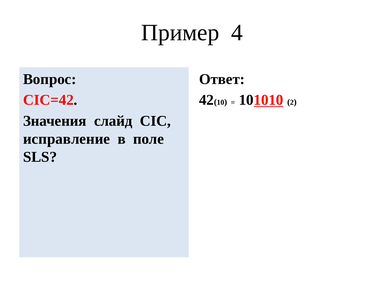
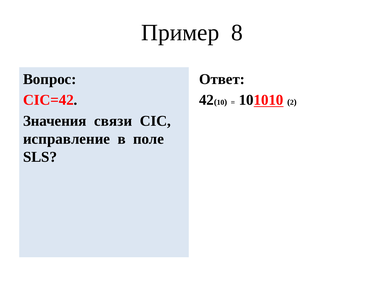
4: 4 -> 8
слайд: слайд -> связи
